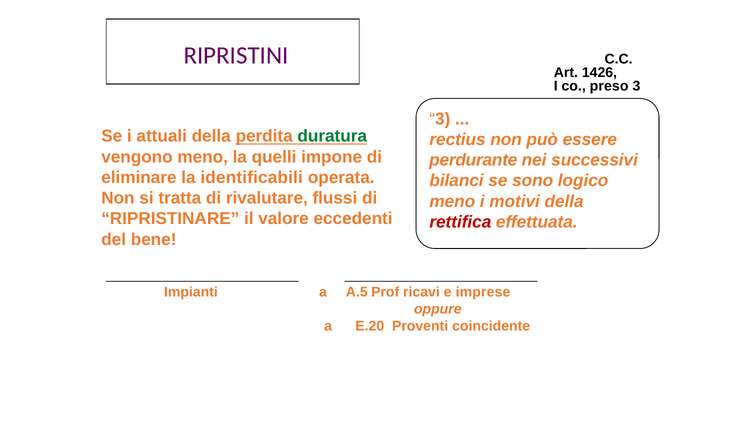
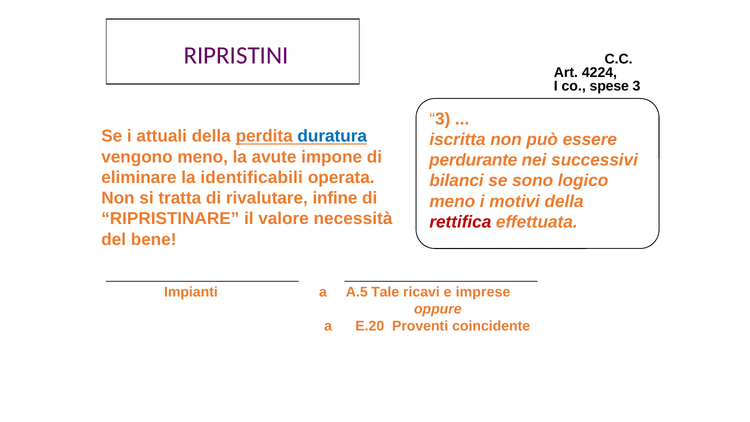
1426: 1426 -> 4224
preso: preso -> spese
duratura colour: green -> blue
rectius: rectius -> iscritta
quelli: quelli -> avute
flussi: flussi -> infine
eccedenti: eccedenti -> necessità
Prof: Prof -> Tale
